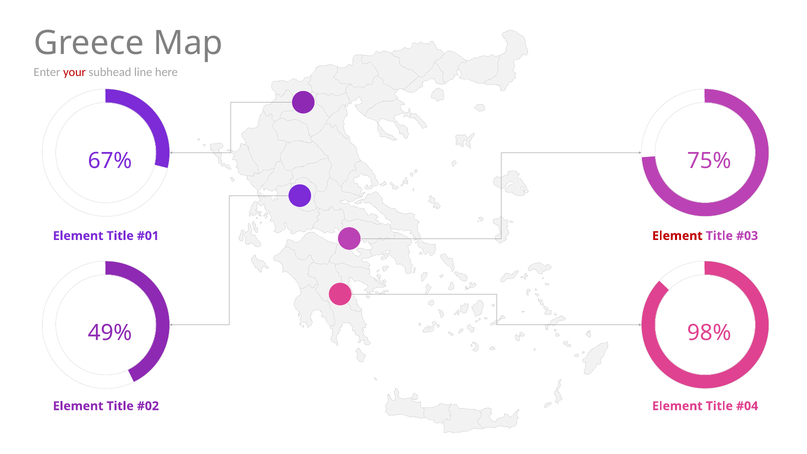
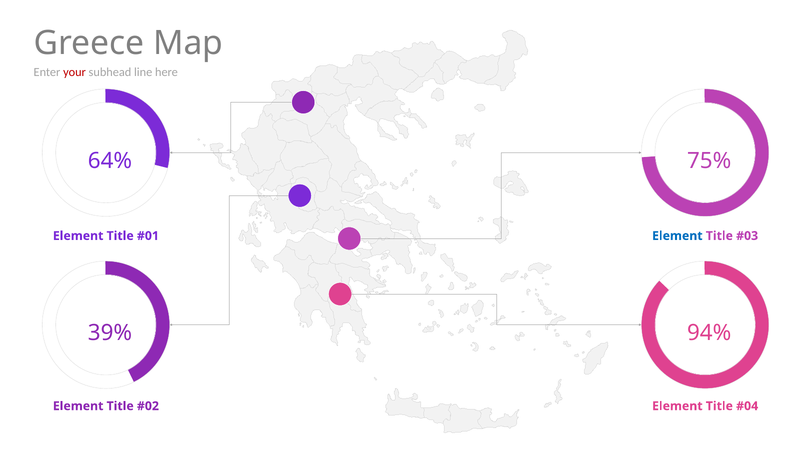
67%: 67% -> 64%
Element at (677, 236) colour: red -> blue
49%: 49% -> 39%
98%: 98% -> 94%
